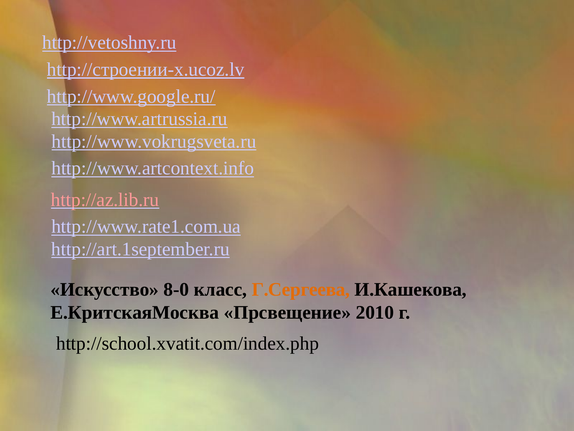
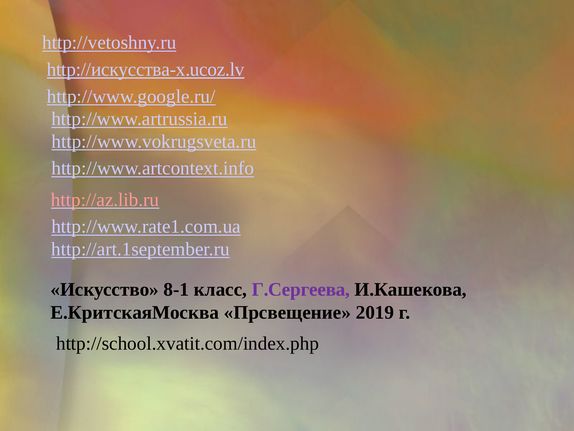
http://строении-x.ucoz.lv: http://строении-x.ucoz.lv -> http://искусства-x.ucoz.lv
8-0: 8-0 -> 8-1
Г.Сергеева colour: orange -> purple
2010: 2010 -> 2019
